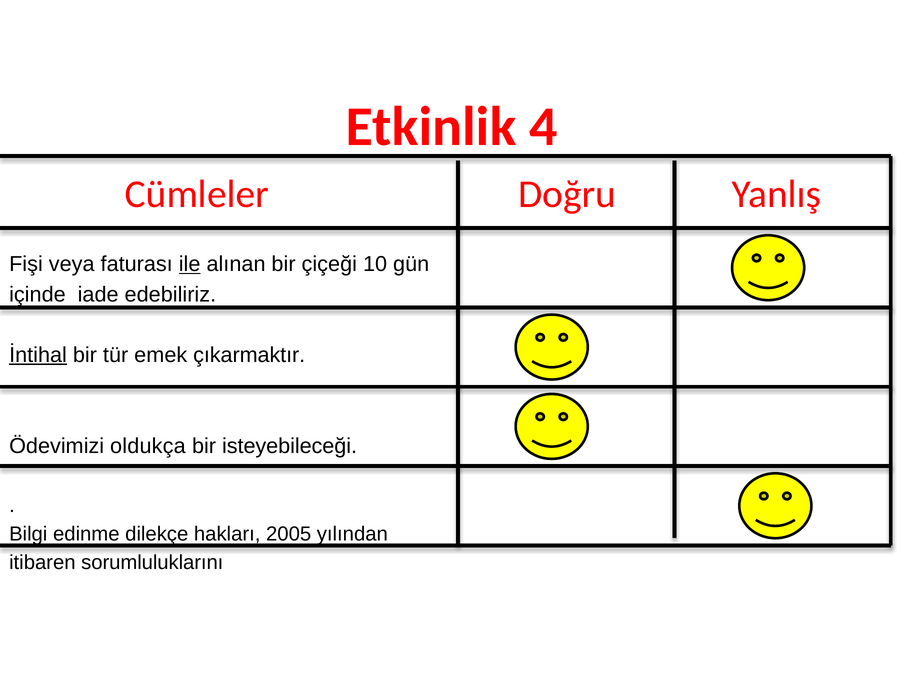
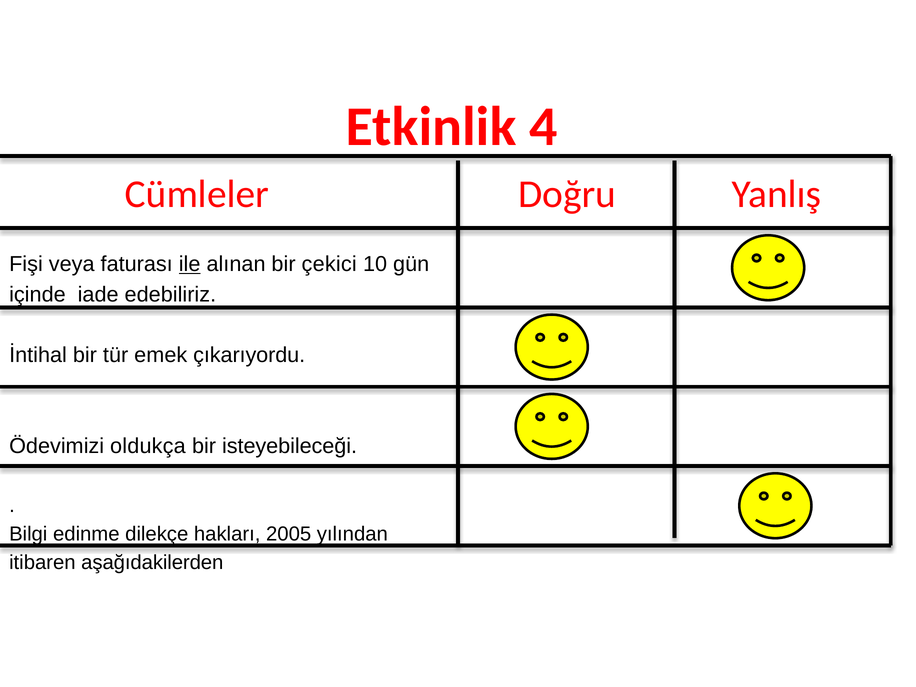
çiçeği: çiçeği -> çekici
İntihal underline: present -> none
çıkarmaktır: çıkarmaktır -> çıkarıyordu
sorumluluklarını: sorumluluklarını -> aşağıdakilerden
